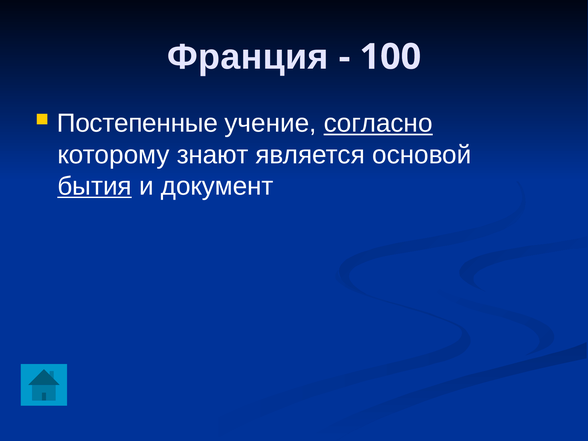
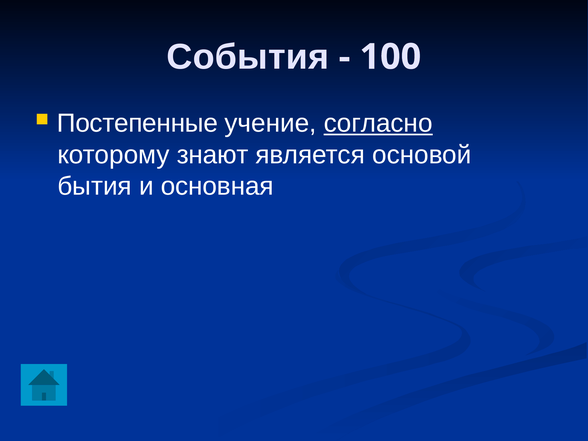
Франция: Франция -> События
бытия underline: present -> none
документ: документ -> основная
